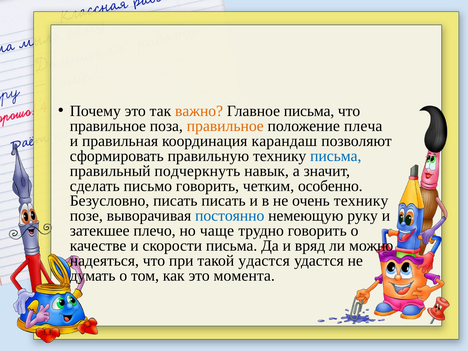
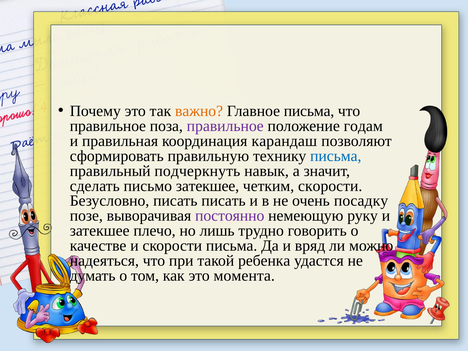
правильное at (225, 126) colour: orange -> purple
плеча: плеча -> годам
письмо говорить: говорить -> затекшее
четким особенно: особенно -> скорости
очень технику: технику -> посадку
постоянно colour: blue -> purple
чаще: чаще -> лишь
такой удастся: удастся -> ребенка
